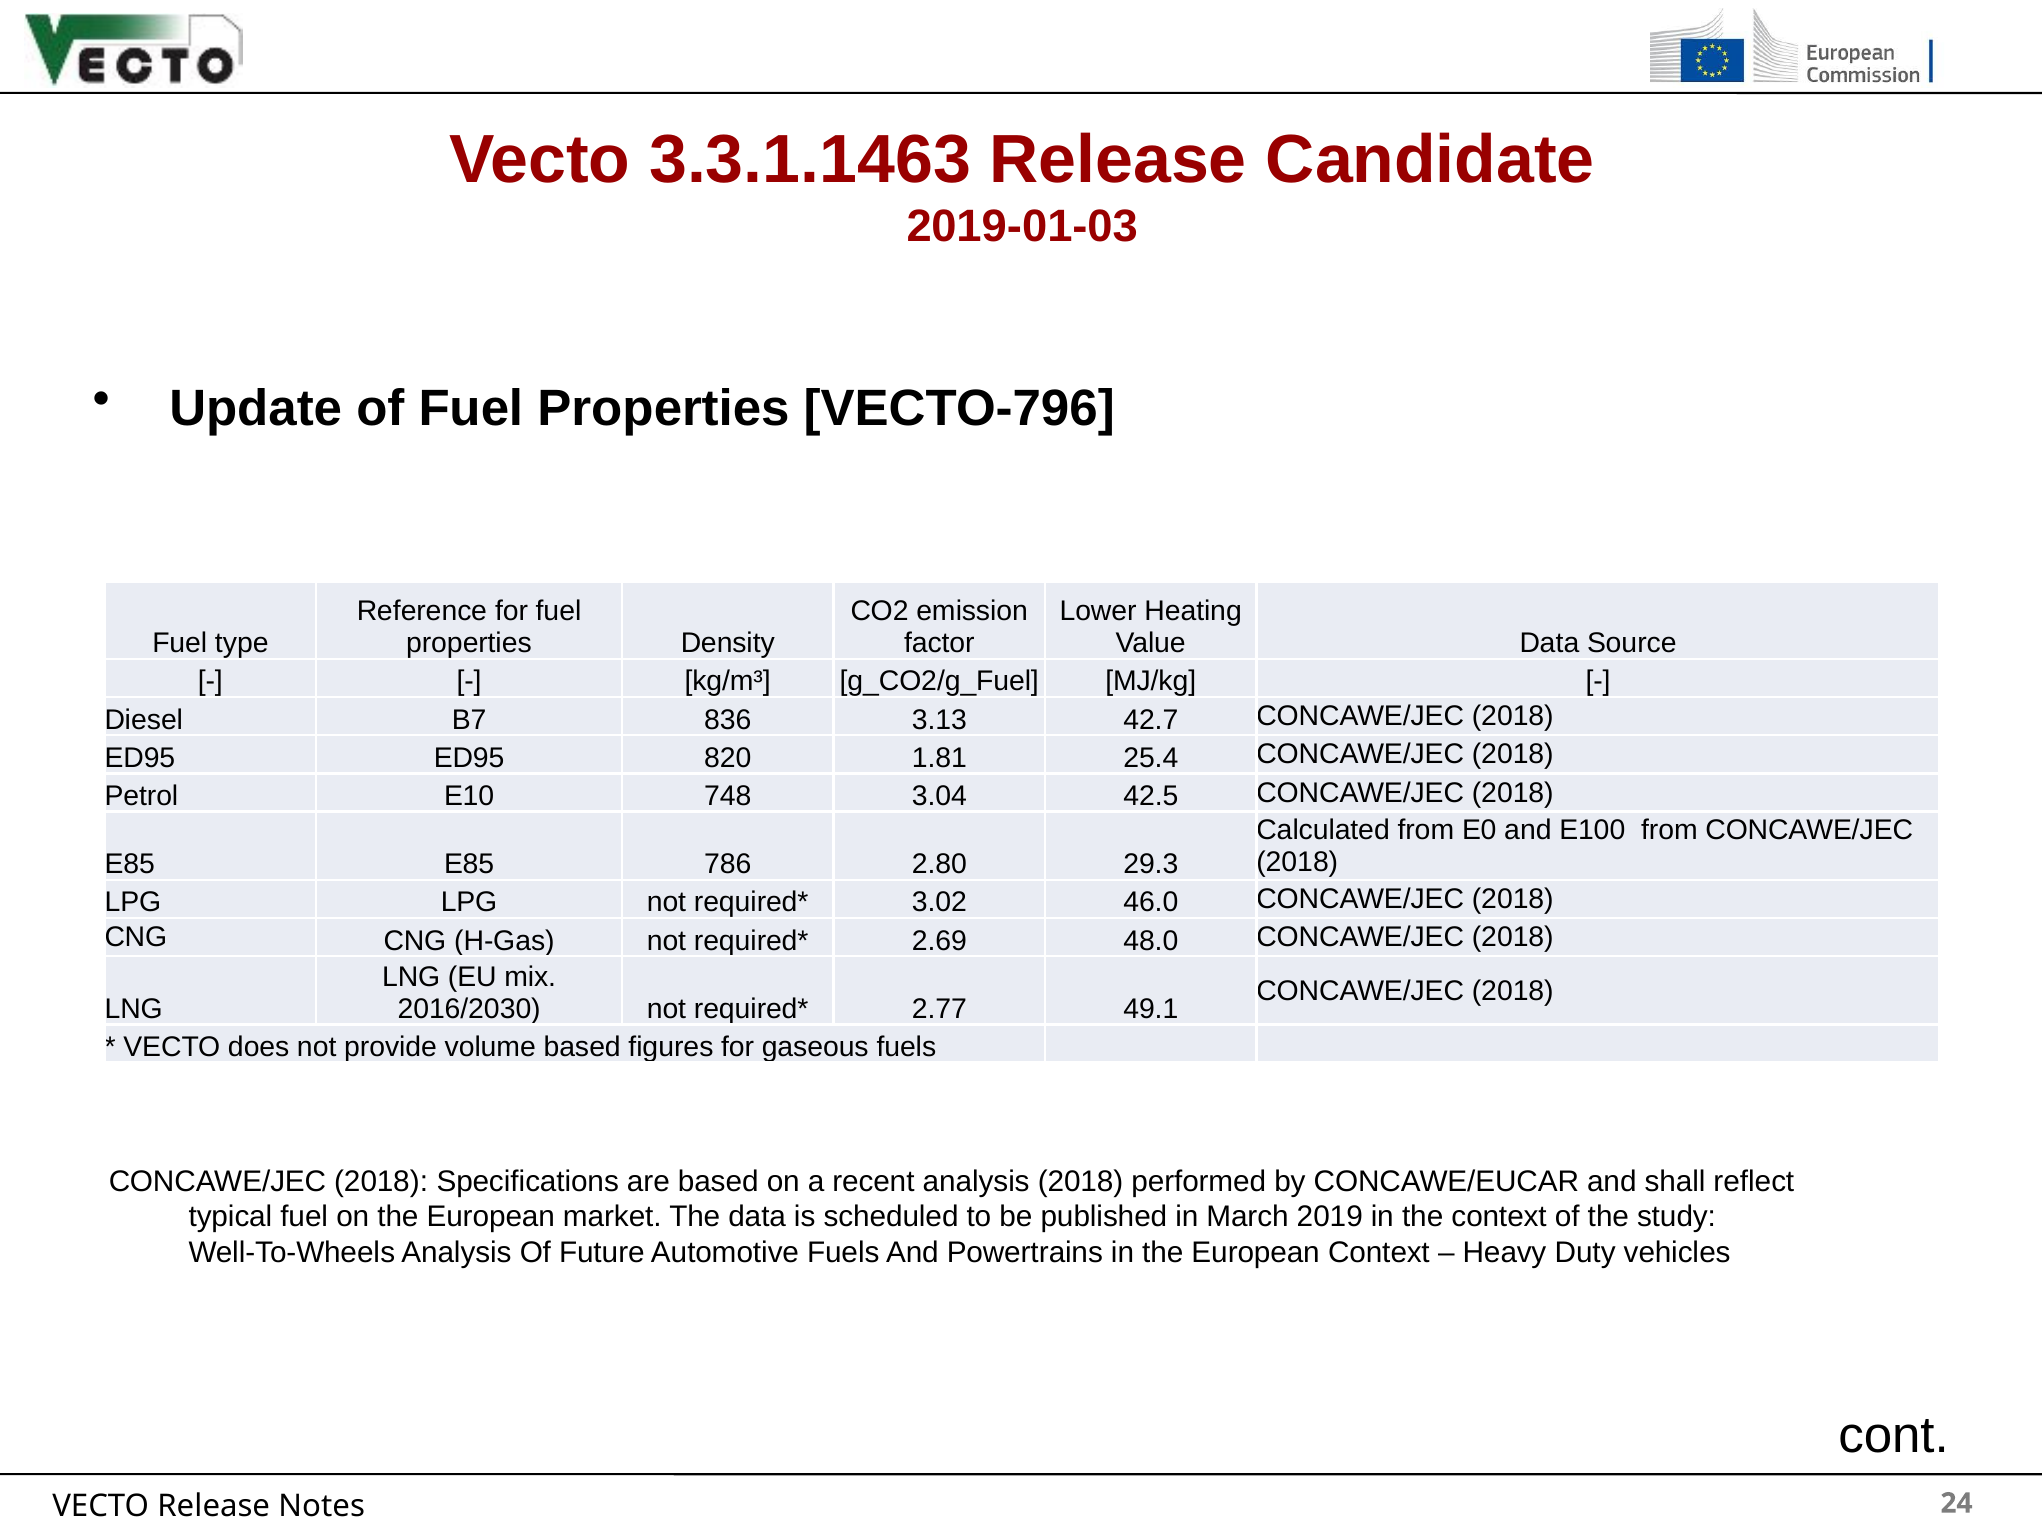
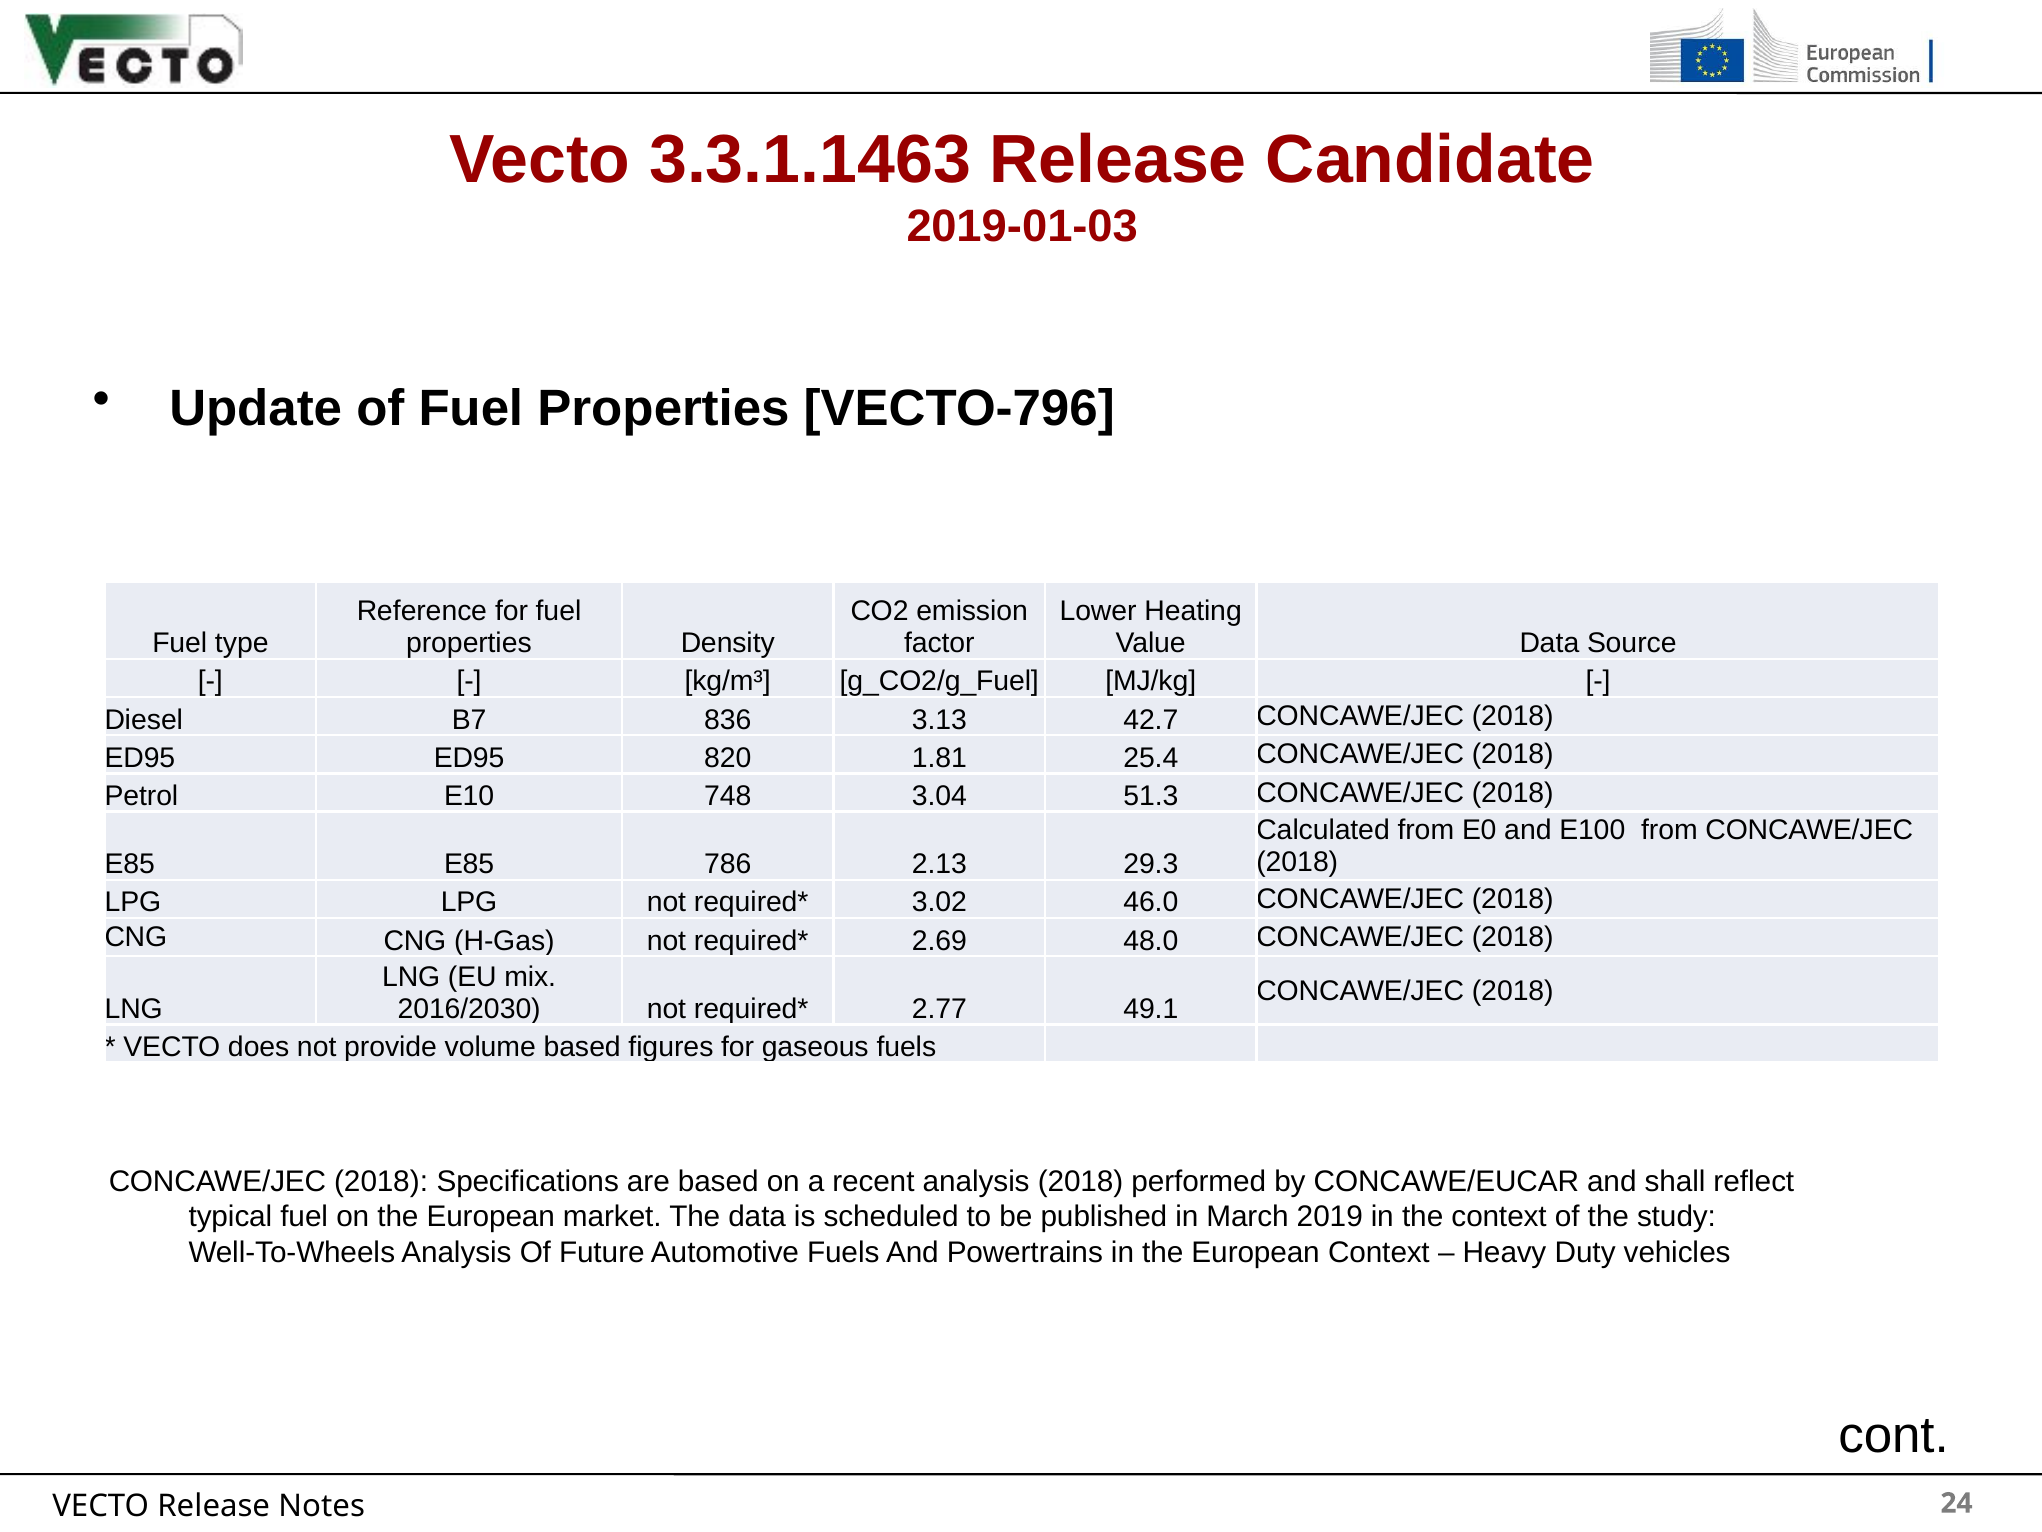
42.5: 42.5 -> 51.3
2.80: 2.80 -> 2.13
